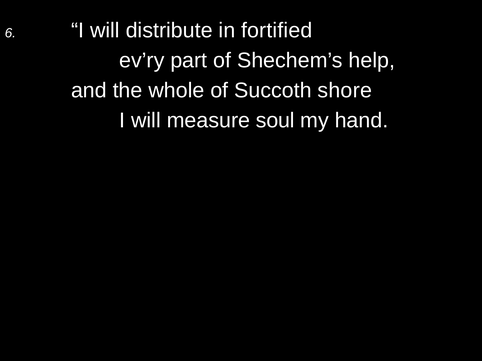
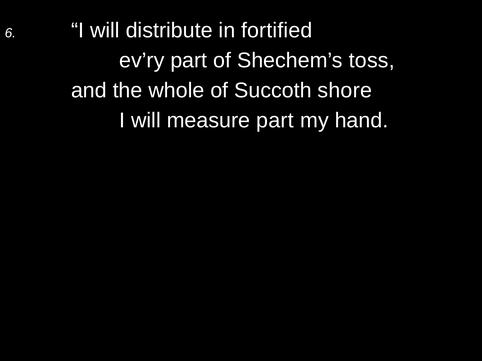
help: help -> toss
measure soul: soul -> part
